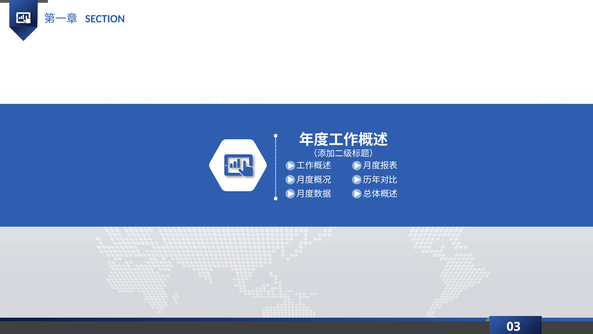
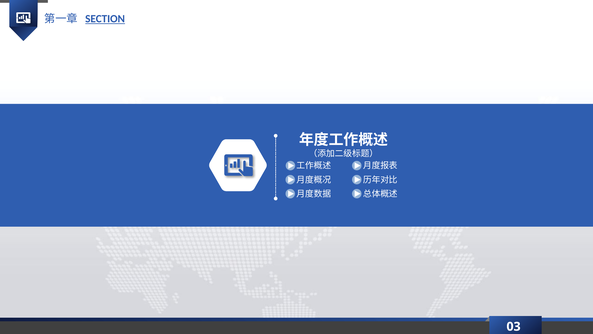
SECTION underline: none -> present
